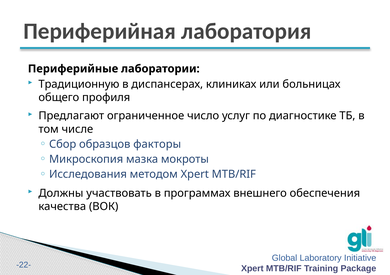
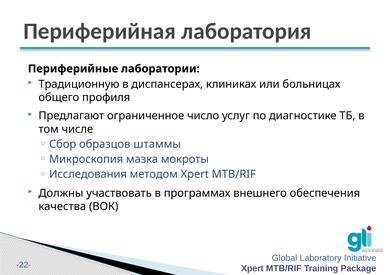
факторы: факторы -> штаммы
